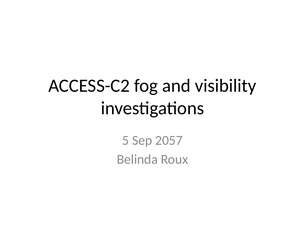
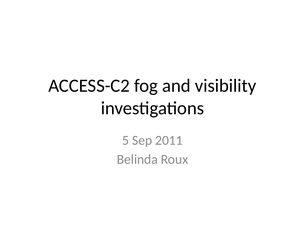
2057: 2057 -> 2011
